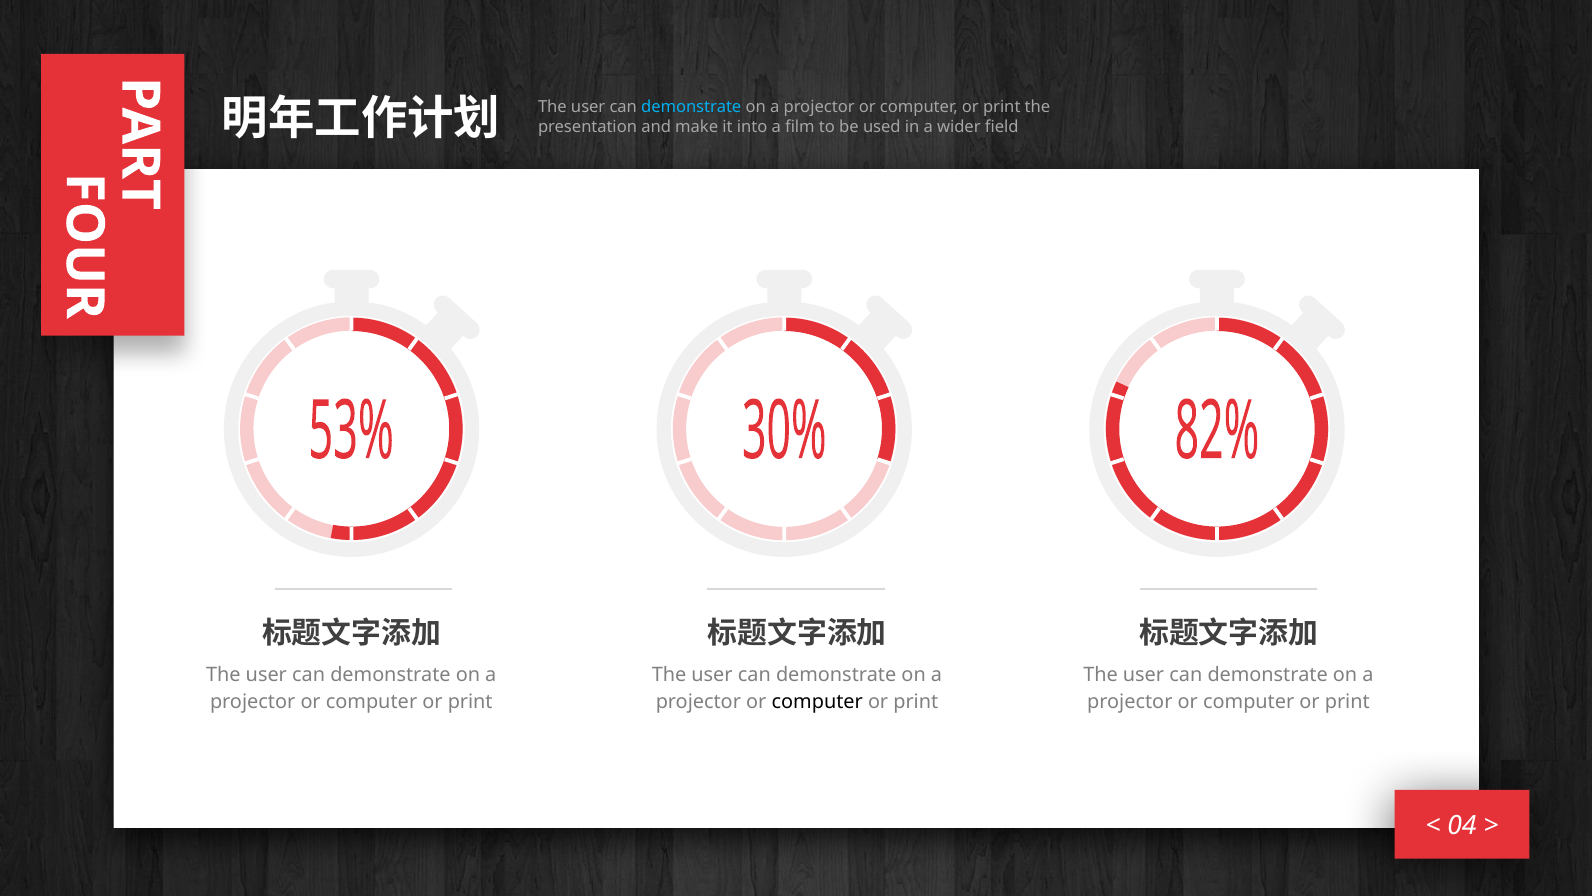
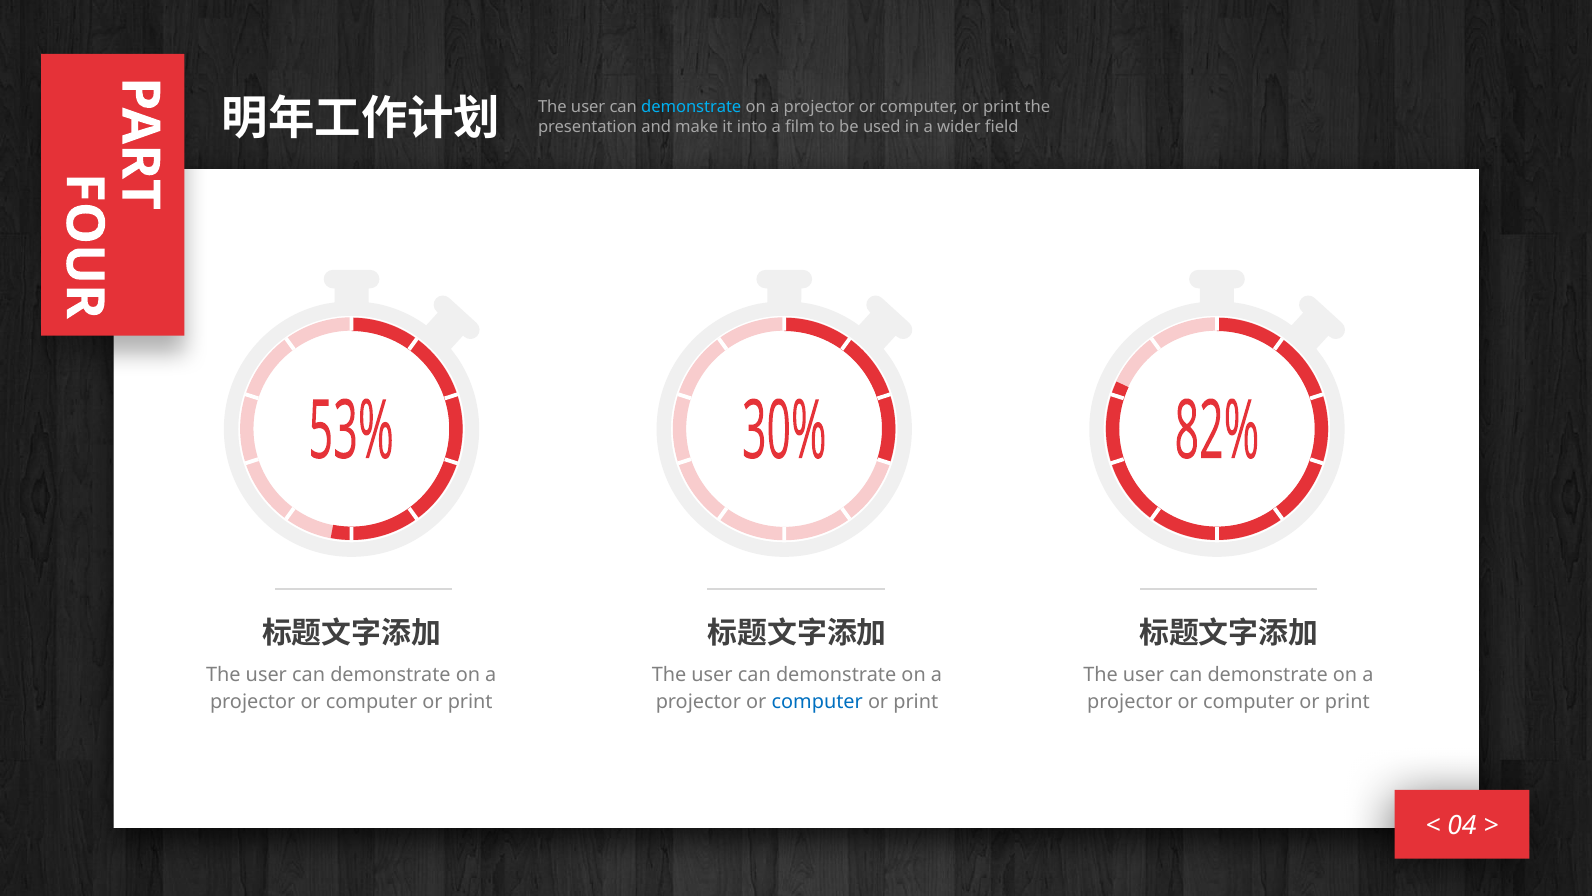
computer at (817, 701) colour: black -> blue
